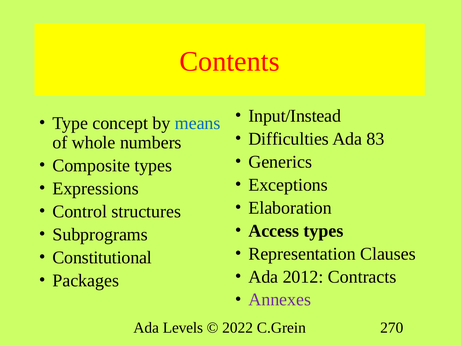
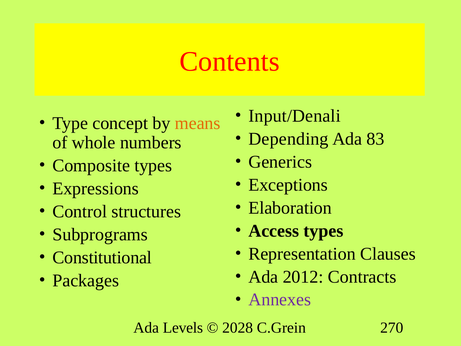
Input/Instead: Input/Instead -> Input/Denali
means colour: blue -> orange
Difficulties: Difficulties -> Depending
2022: 2022 -> 2028
